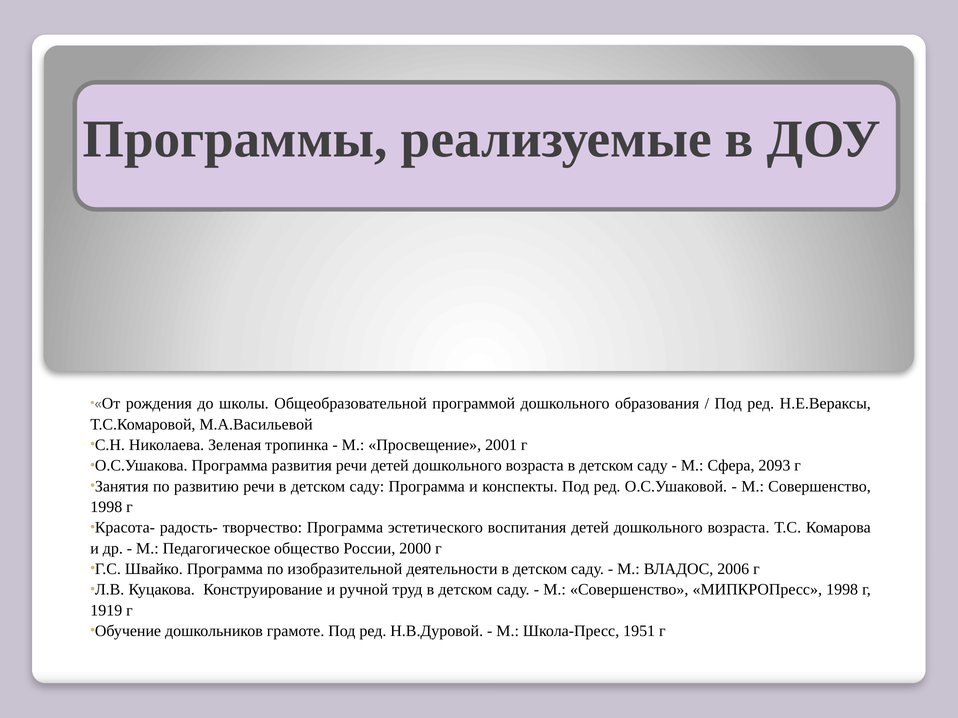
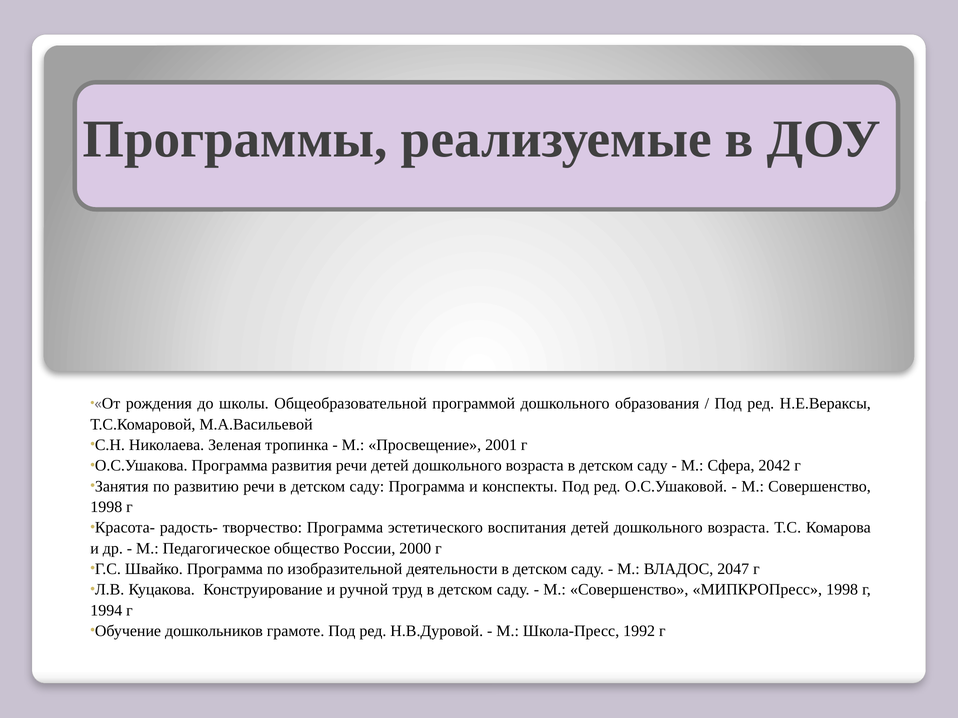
2093: 2093 -> 2042
2006: 2006 -> 2047
1919: 1919 -> 1994
1951: 1951 -> 1992
